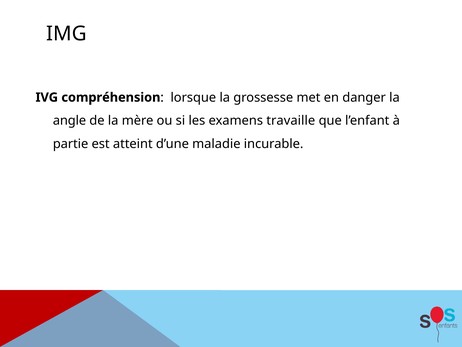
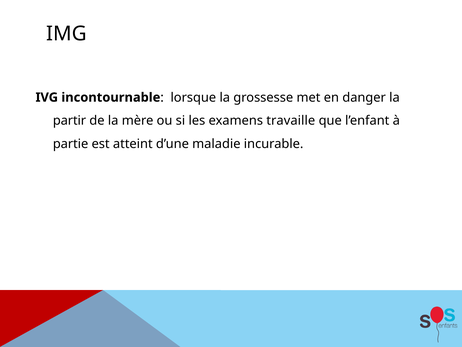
compréhension: compréhension -> incontournable
angle: angle -> partir
